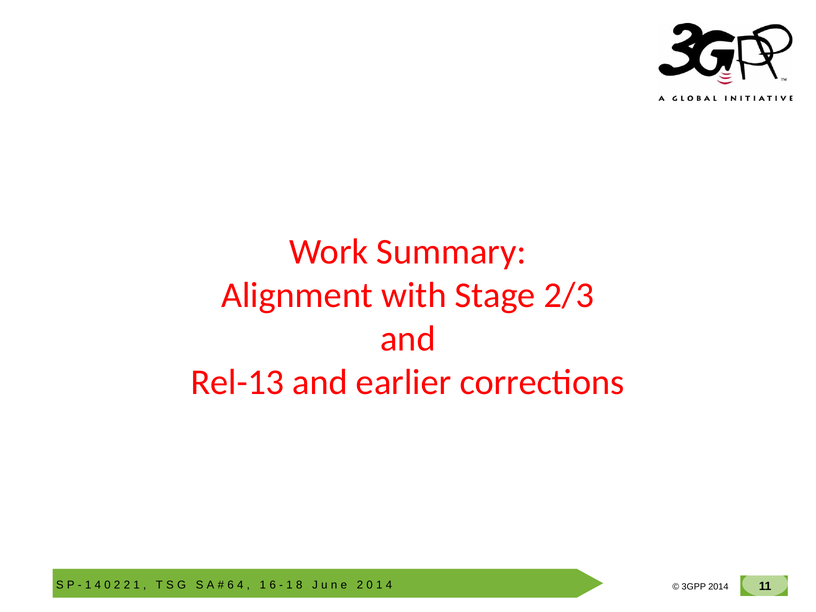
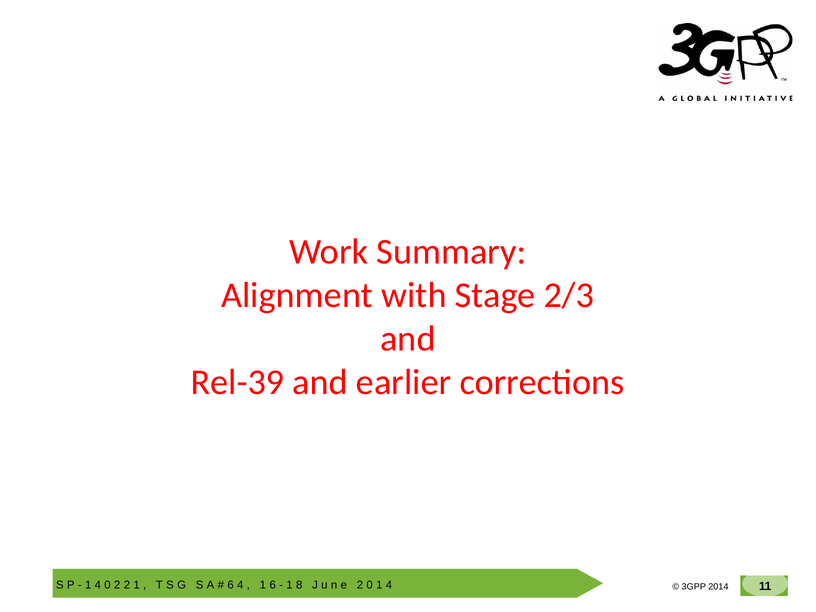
Rel-13: Rel-13 -> Rel-39
